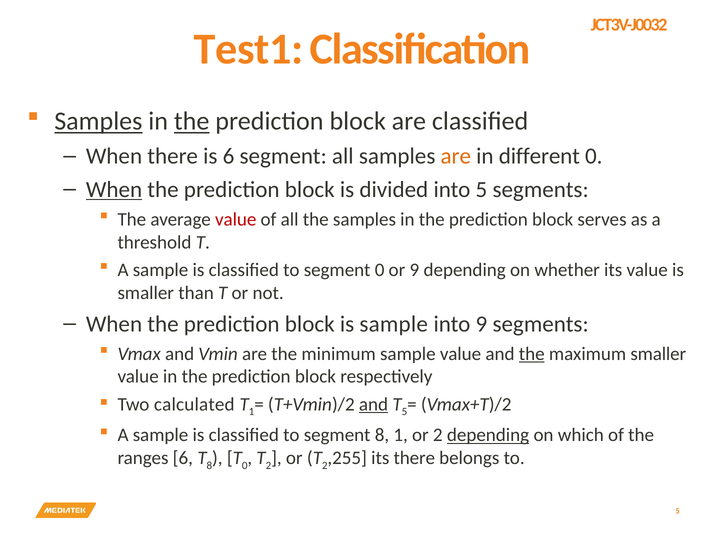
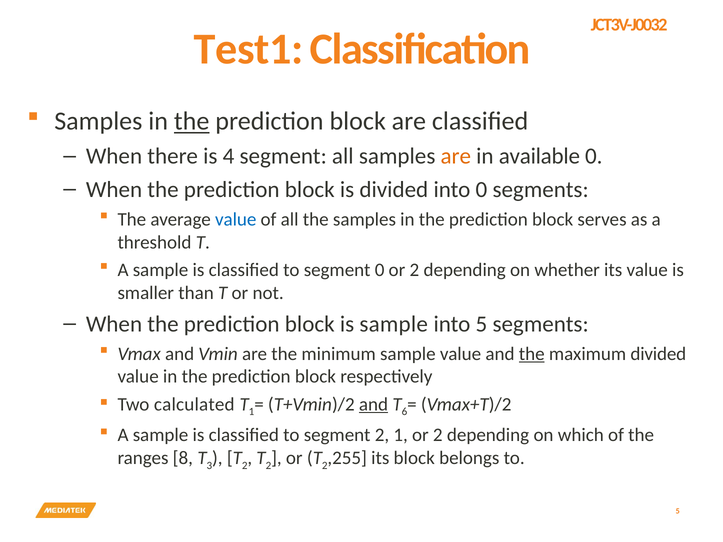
Samples at (98, 121) underline: present -> none
is 6: 6 -> 4
different: different -> available
When at (114, 190) underline: present -> none
into 5: 5 -> 0
value at (236, 219) colour: red -> blue
0 or 9: 9 -> 2
into 9: 9 -> 5
maximum smaller: smaller -> divided
T 5: 5 -> 6
segment 8: 8 -> 2
depending at (488, 435) underline: present -> none
ranges 6: 6 -> 8
T 8: 8 -> 3
0 at (245, 466): 0 -> 2
its there: there -> block
